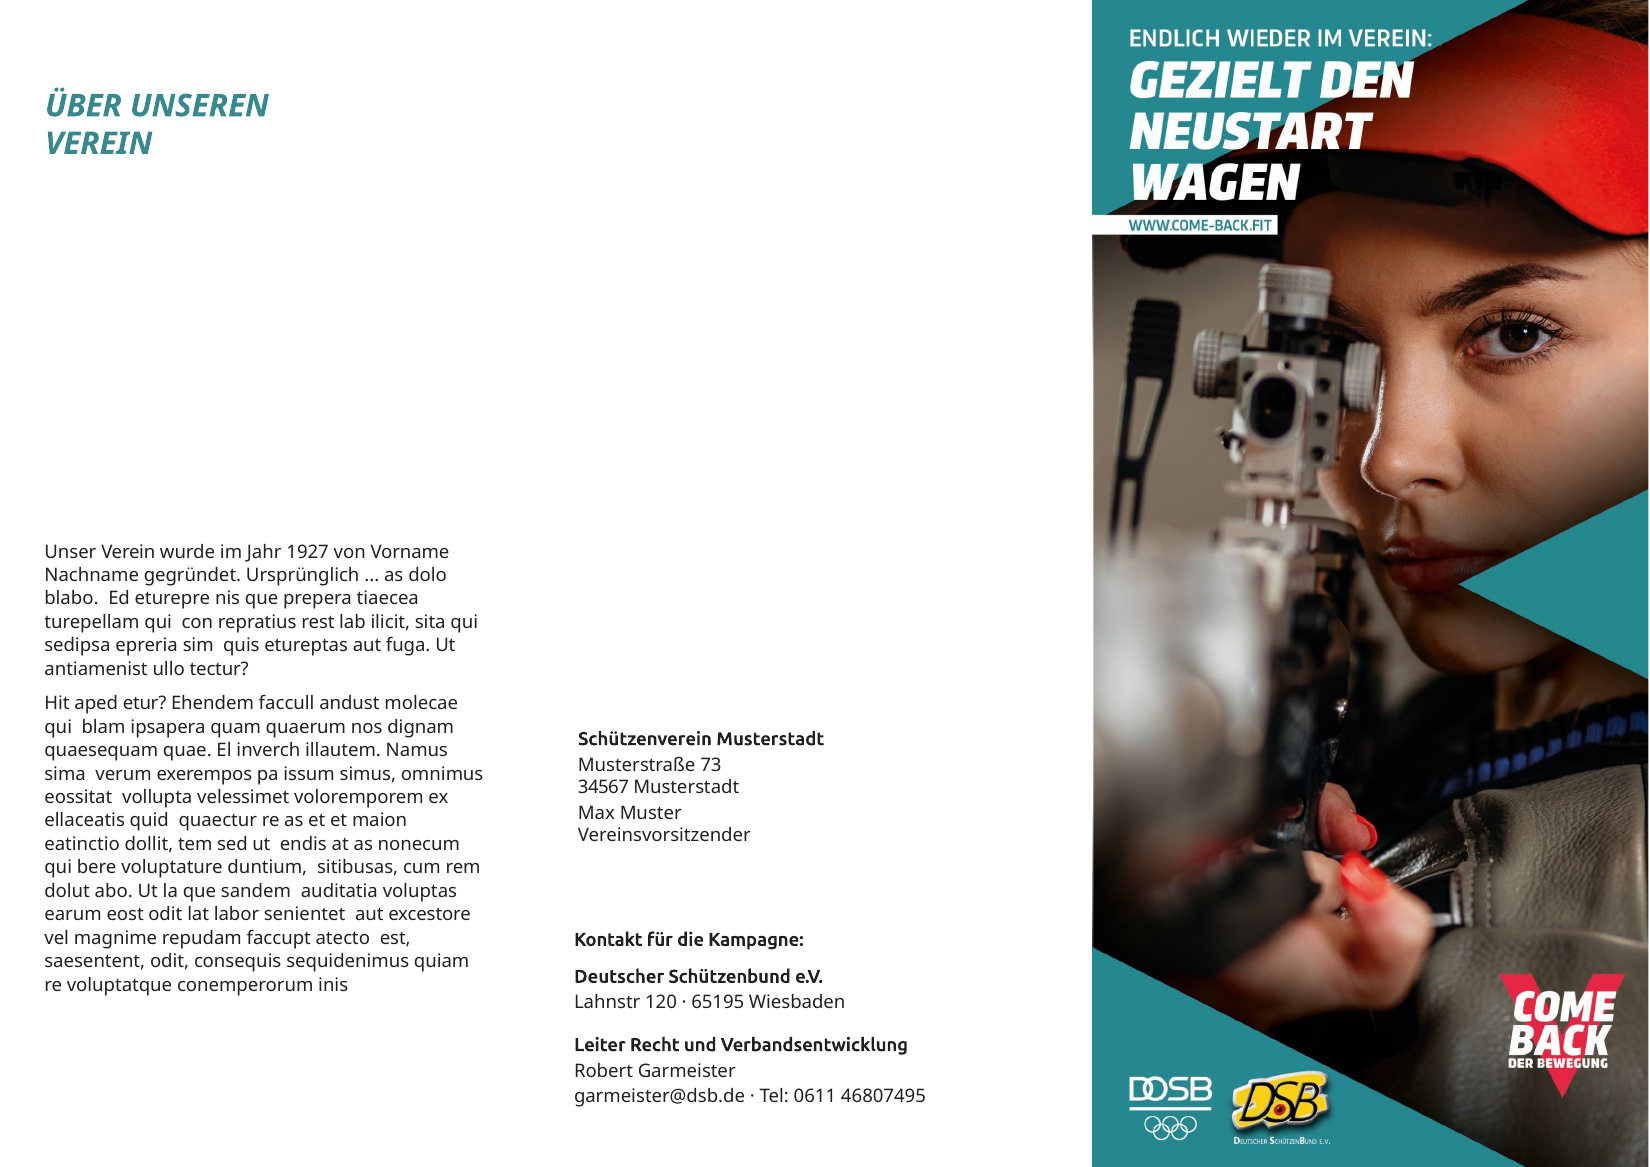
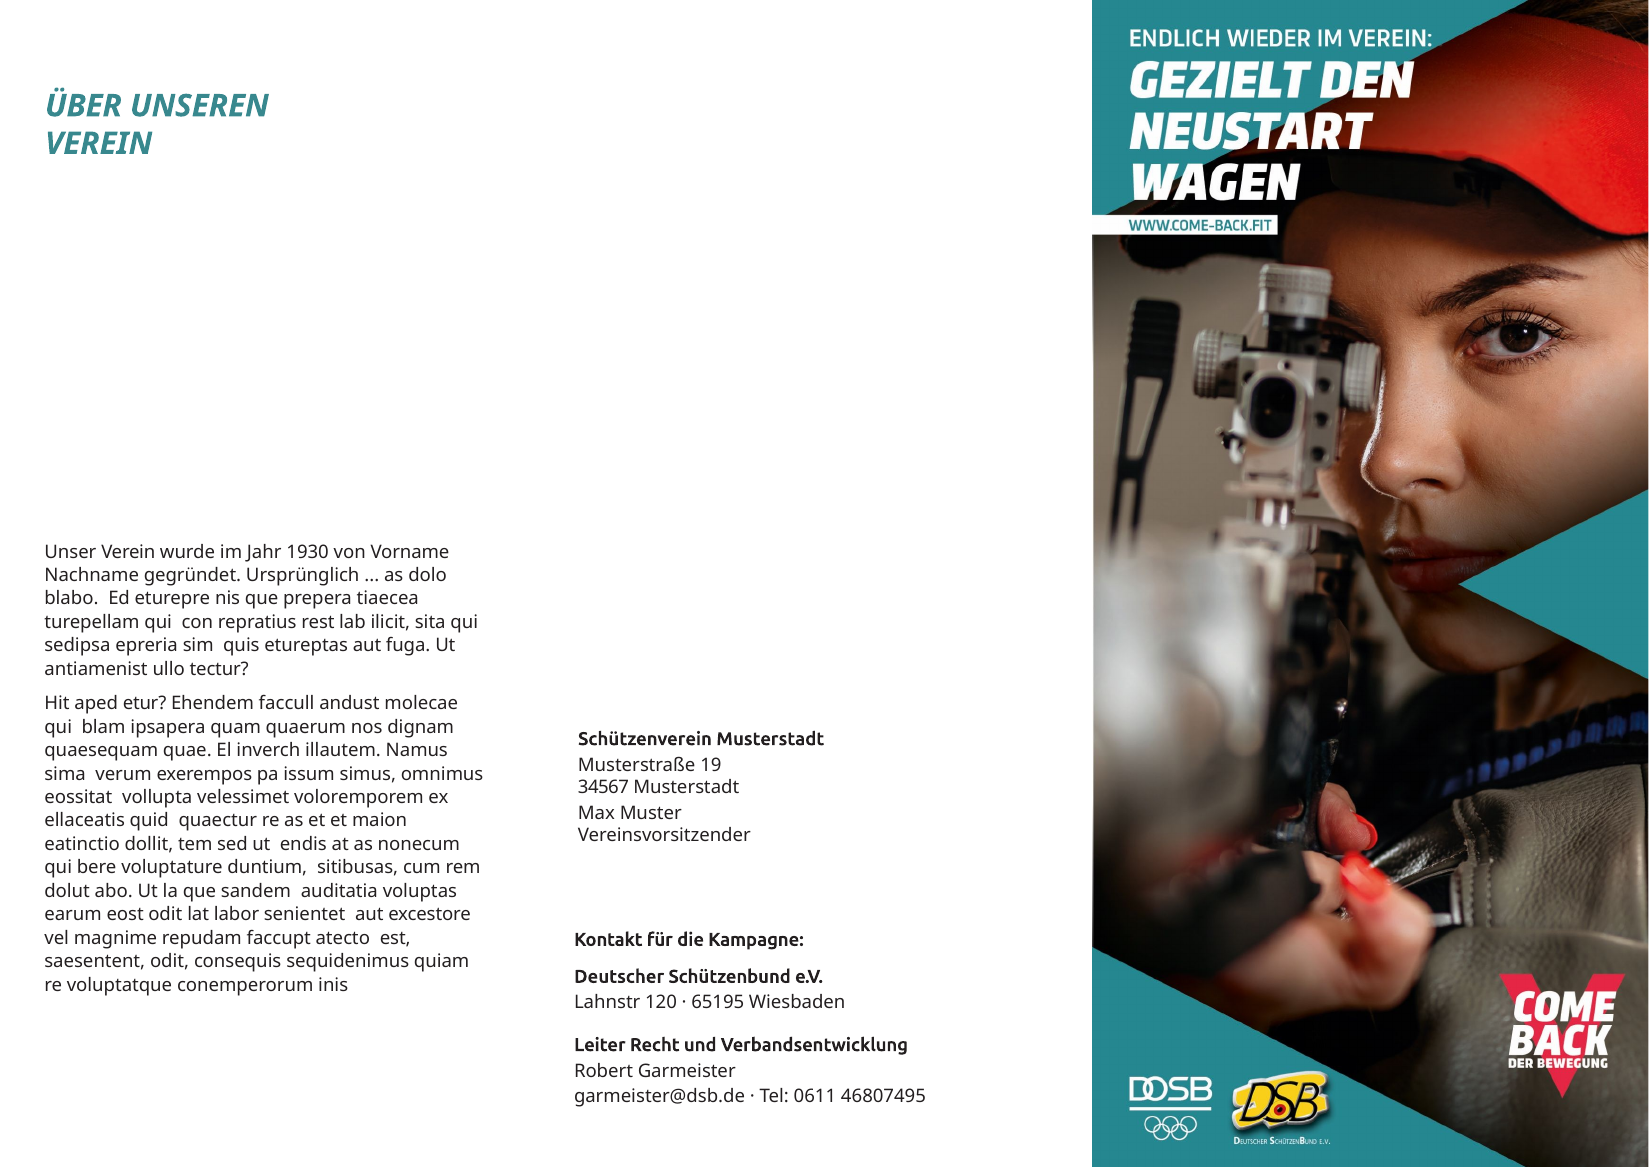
1927: 1927 -> 1930
73: 73 -> 19
